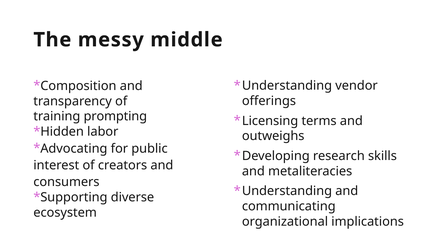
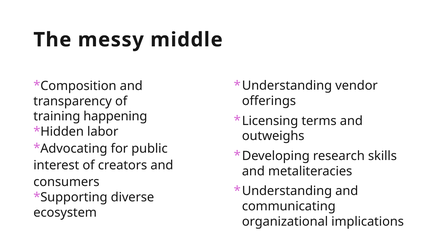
prompting: prompting -> happening
